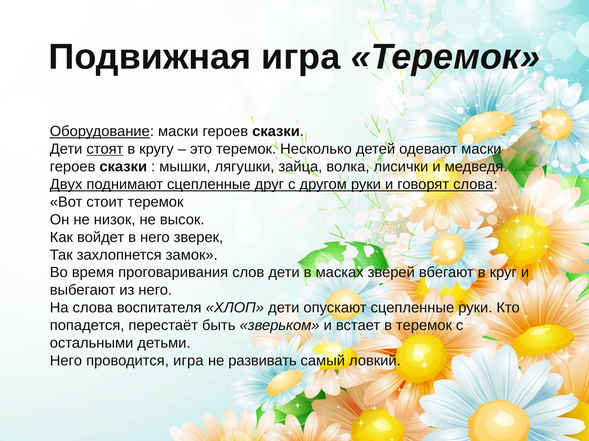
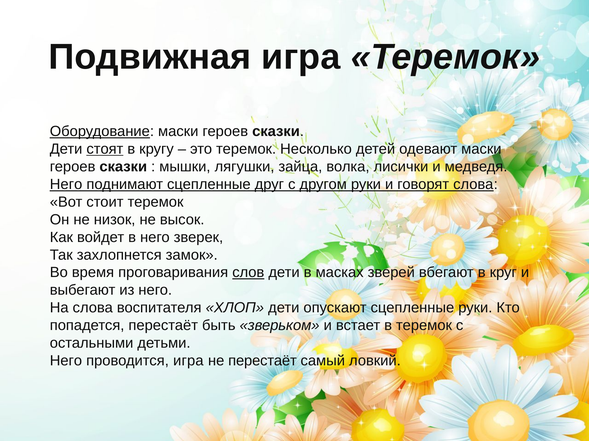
Двух at (66, 185): Двух -> Него
слов underline: none -> present
не развивать: развивать -> перестаёт
